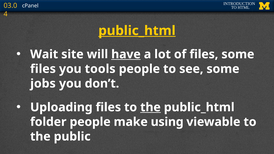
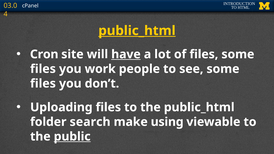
Wait: Wait -> Cron
tools: tools -> work
jobs at (43, 84): jobs -> files
the at (150, 107) underline: present -> none
folder people: people -> search
public underline: none -> present
